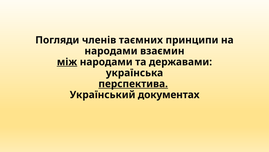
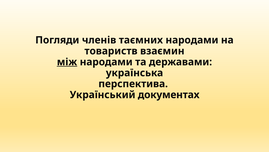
таємних принципи: принципи -> народами
народами at (111, 51): народами -> товариств
перспектива underline: present -> none
